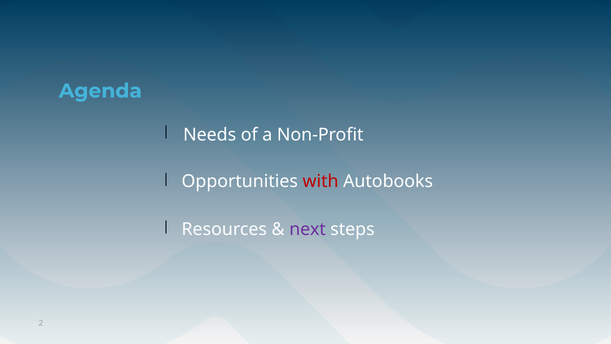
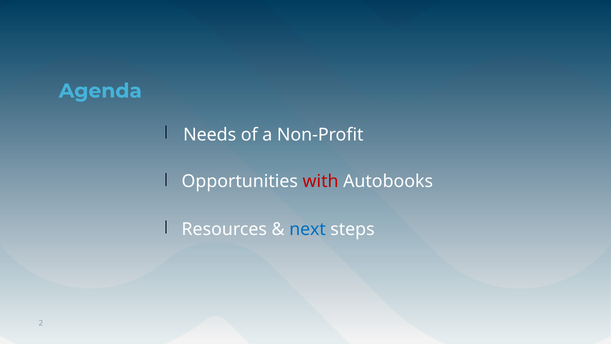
next colour: purple -> blue
